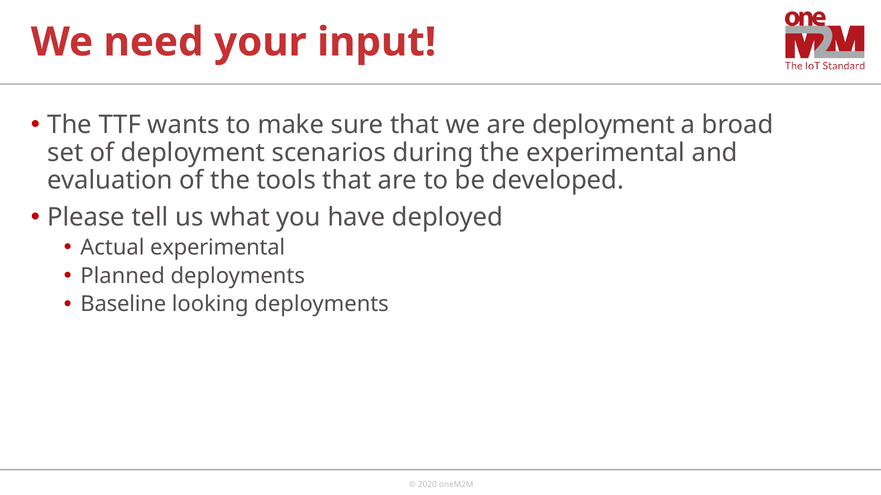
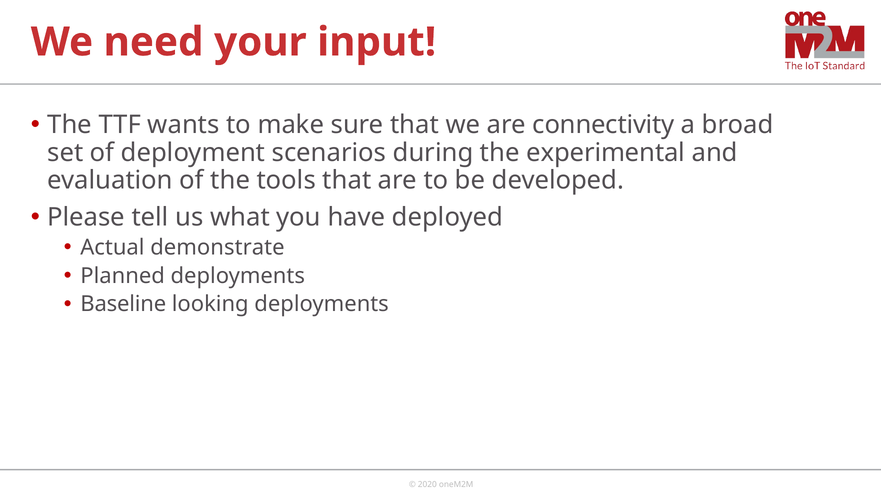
are deployment: deployment -> connectivity
Actual experimental: experimental -> demonstrate
